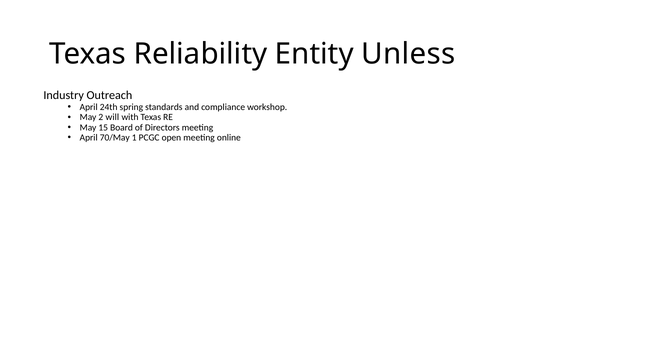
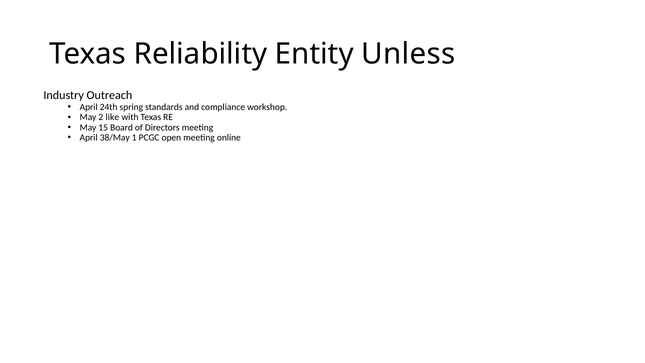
will: will -> like
70/May: 70/May -> 38/May
